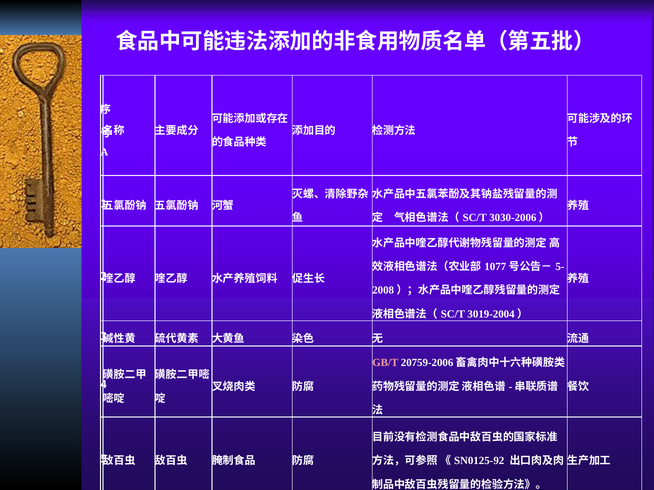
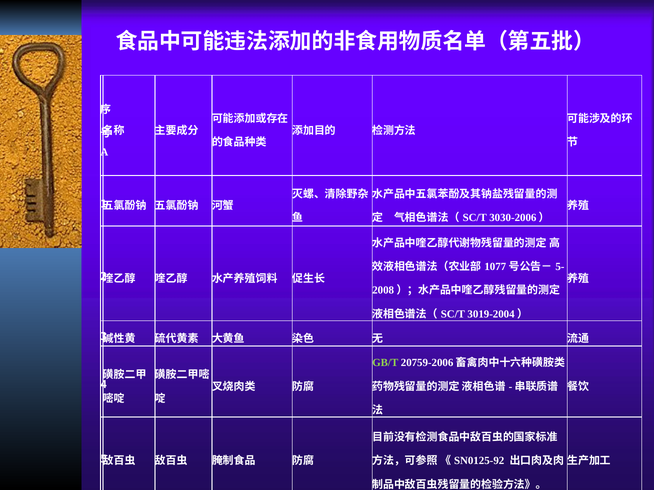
GB/T colour: pink -> light green
